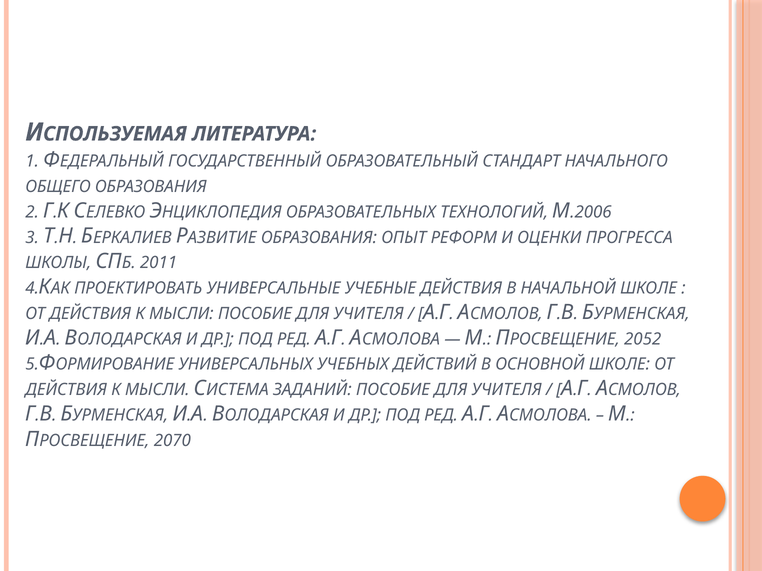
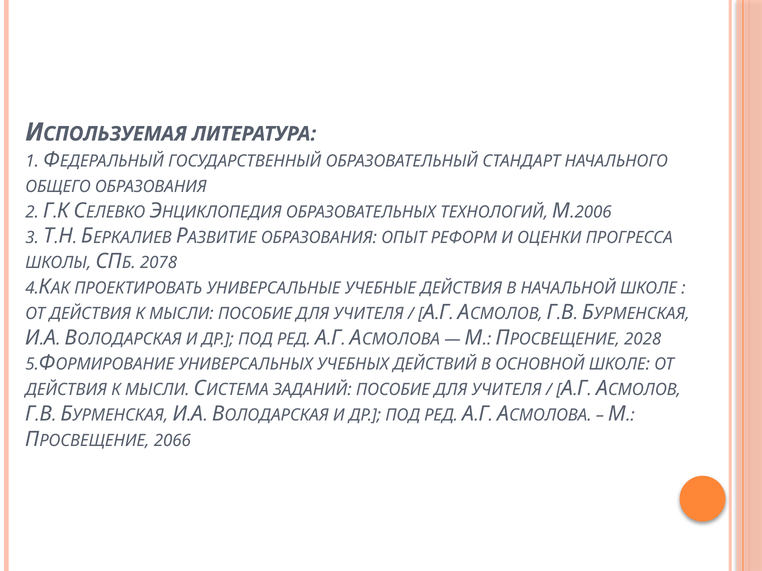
2011: 2011 -> 2078
2052: 2052 -> 2028
2070: 2070 -> 2066
